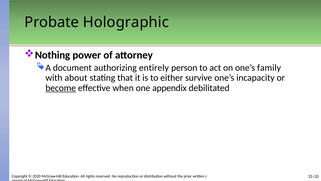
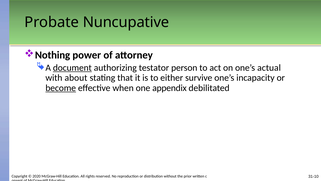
Holographic: Holographic -> Nuncupative
document underline: none -> present
entirely: entirely -> testator
family: family -> actual
